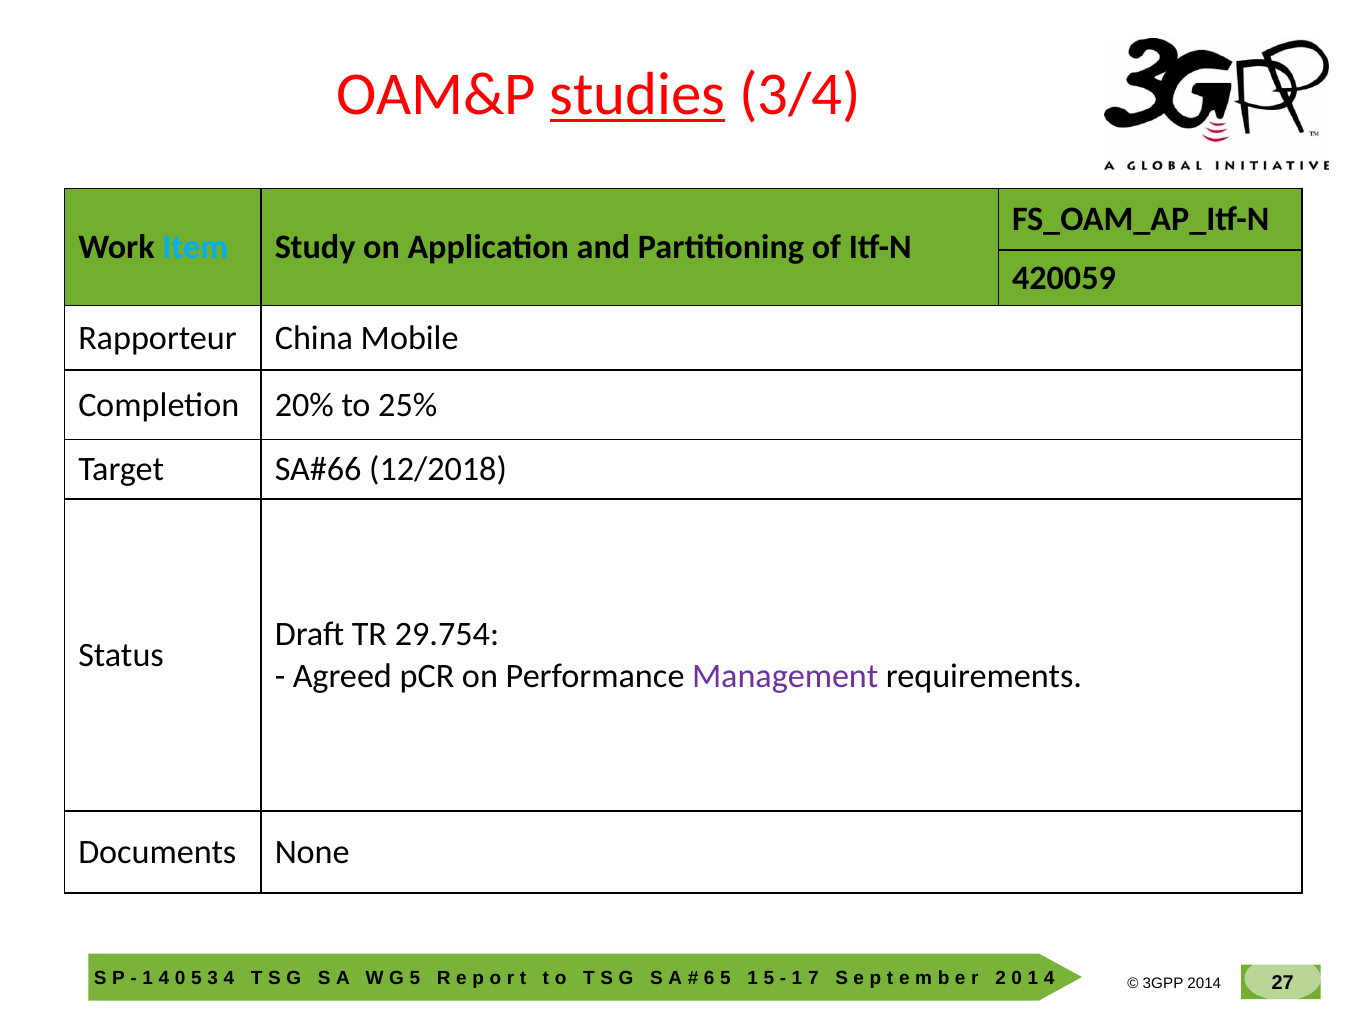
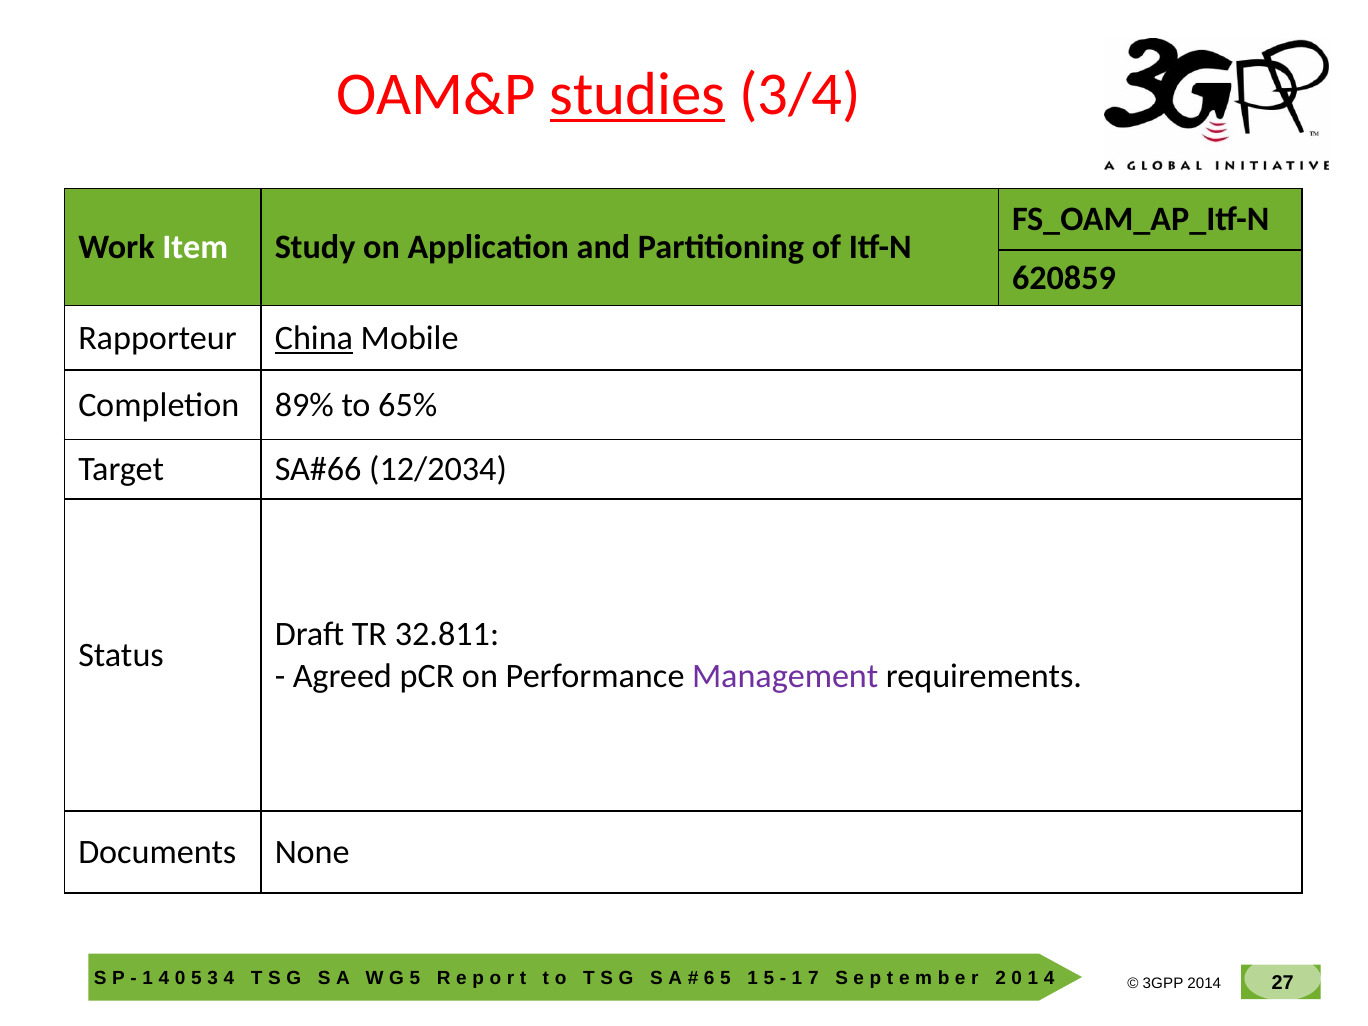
Item colour: light blue -> white
420059: 420059 -> 620859
China underline: none -> present
20%: 20% -> 89%
25%: 25% -> 65%
12/2018: 12/2018 -> 12/2034
29.754: 29.754 -> 32.811
